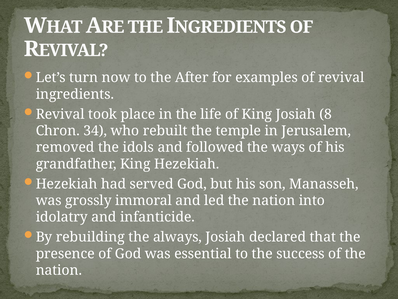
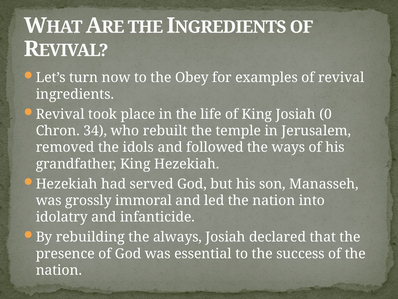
After: After -> Obey
8: 8 -> 0
